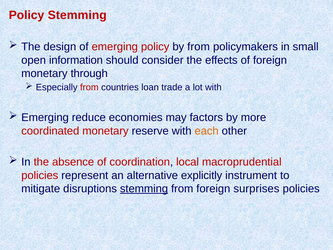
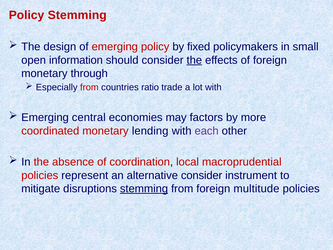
by from: from -> fixed
the at (194, 60) underline: none -> present
loan: loan -> ratio
reduce: reduce -> central
reserve: reserve -> lending
each colour: orange -> purple
alternative explicitly: explicitly -> consider
surprises: surprises -> multitude
